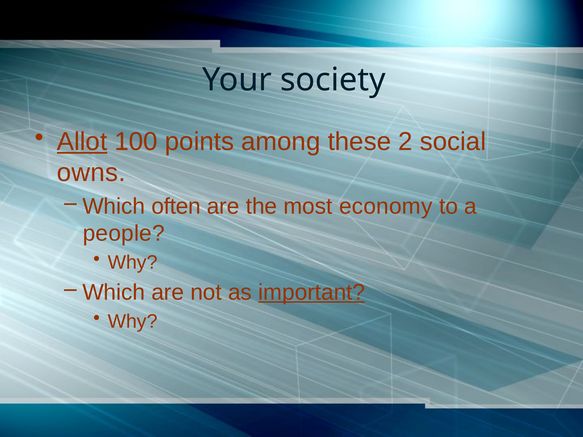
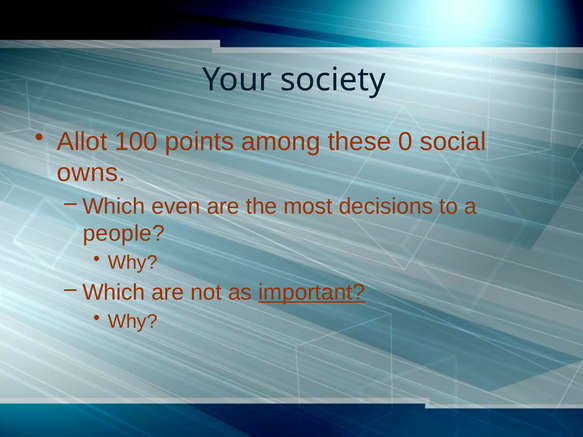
Allot underline: present -> none
2: 2 -> 0
often: often -> even
economy: economy -> decisions
